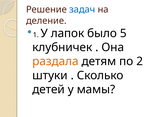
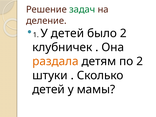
задач colour: blue -> green
У лапок: лапок -> детей
было 5: 5 -> 2
